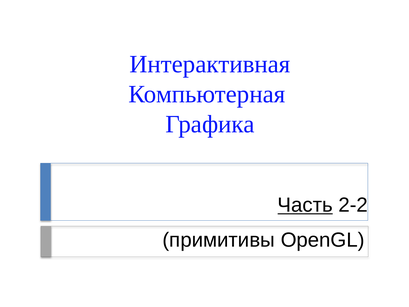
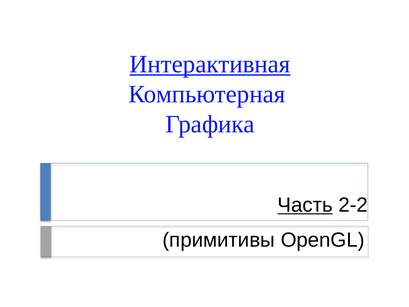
Интерактивная underline: none -> present
